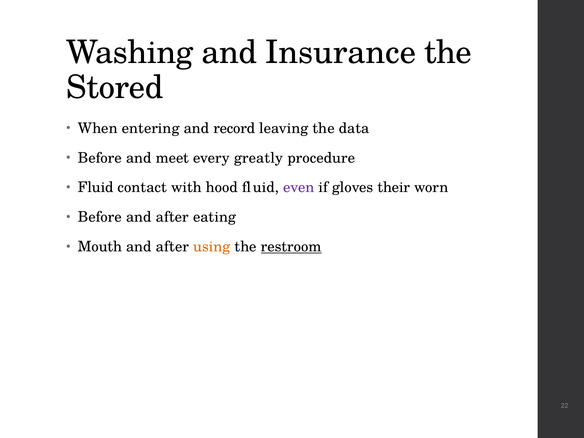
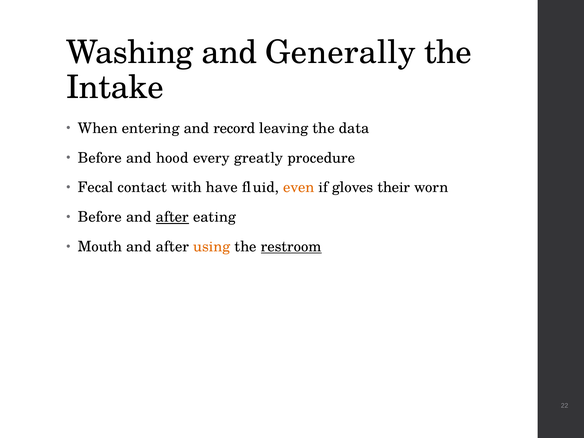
Insurance: Insurance -> Generally
Stored: Stored -> Intake
meet: meet -> hood
Fluid at (96, 187): Fluid -> Fecal
hood: hood -> have
even colour: purple -> orange
after at (172, 217) underline: none -> present
